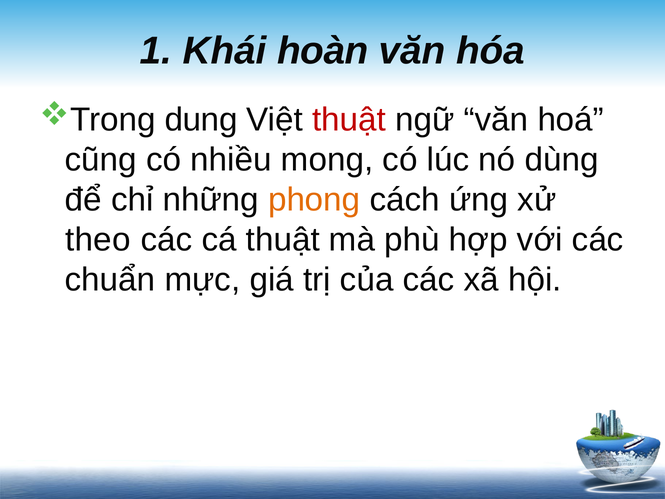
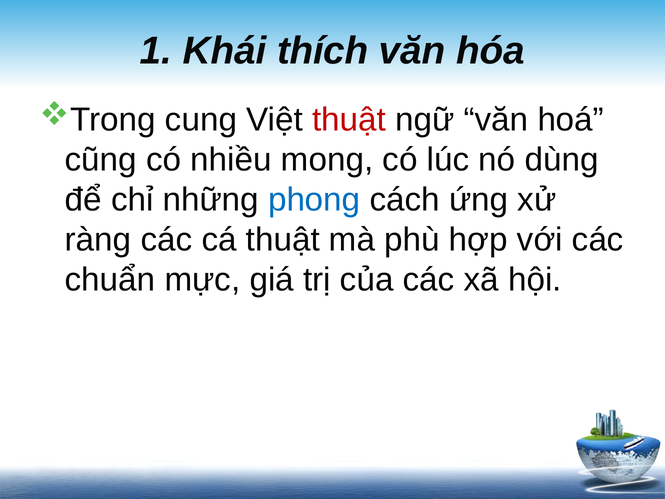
hoàn: hoàn -> thích
dung: dung -> cung
phong colour: orange -> blue
theo: theo -> ràng
